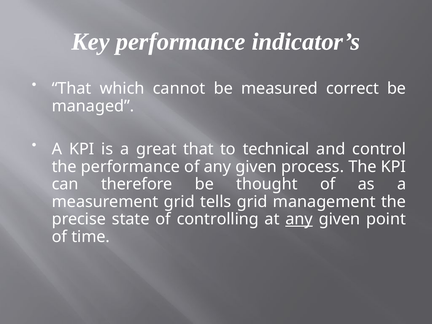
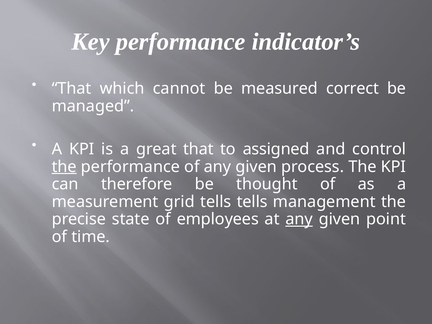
technical: technical -> assigned
the at (64, 167) underline: none -> present
tells grid: grid -> tells
controlling: controlling -> employees
